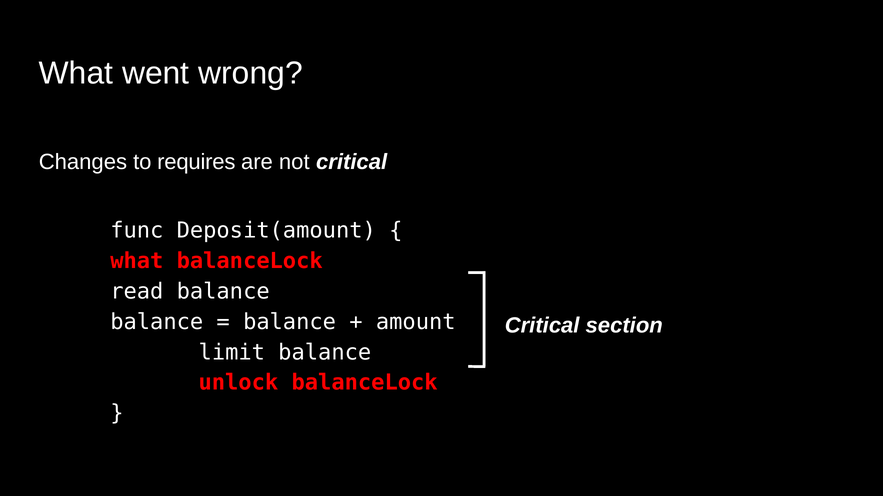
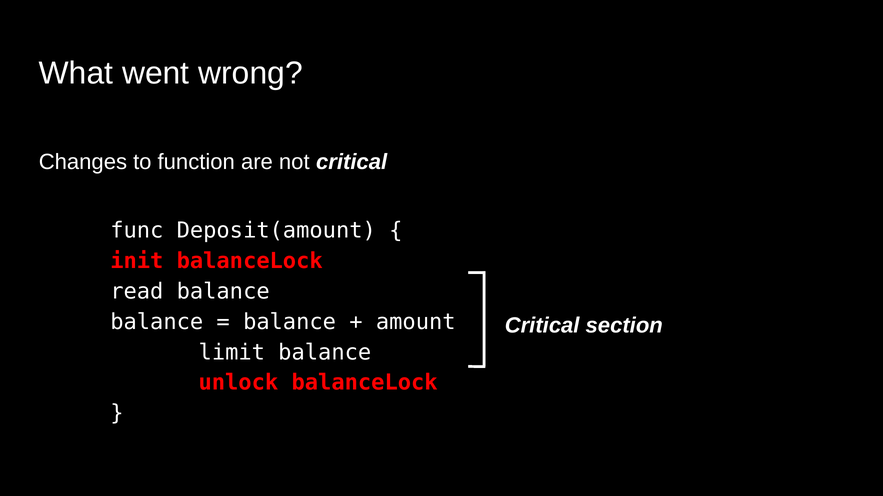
requires: requires -> function
what at (137, 261): what -> init
